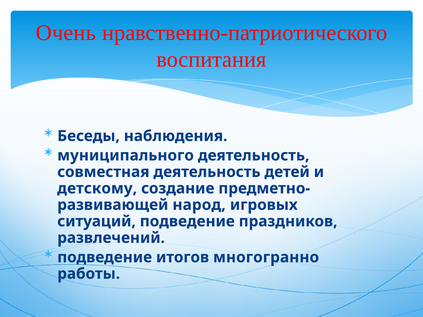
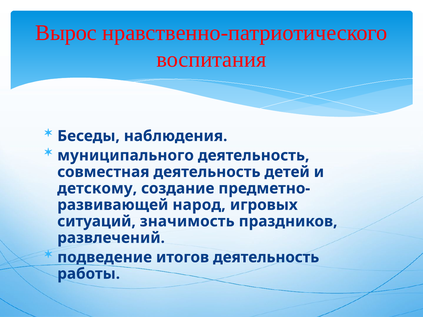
Очень: Очень -> Вырос
ситуаций подведение: подведение -> значимость
итогов многогранно: многогранно -> деятельность
